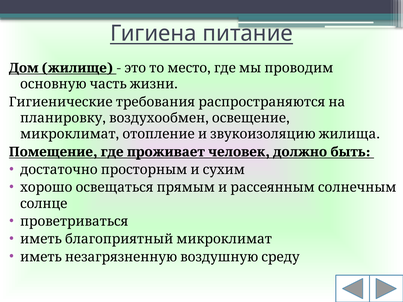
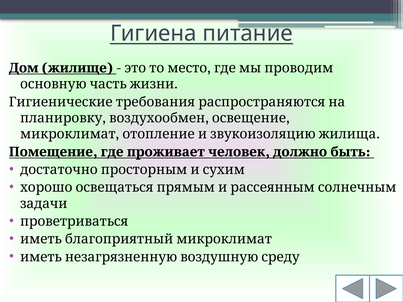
солнце: солнце -> задачи
